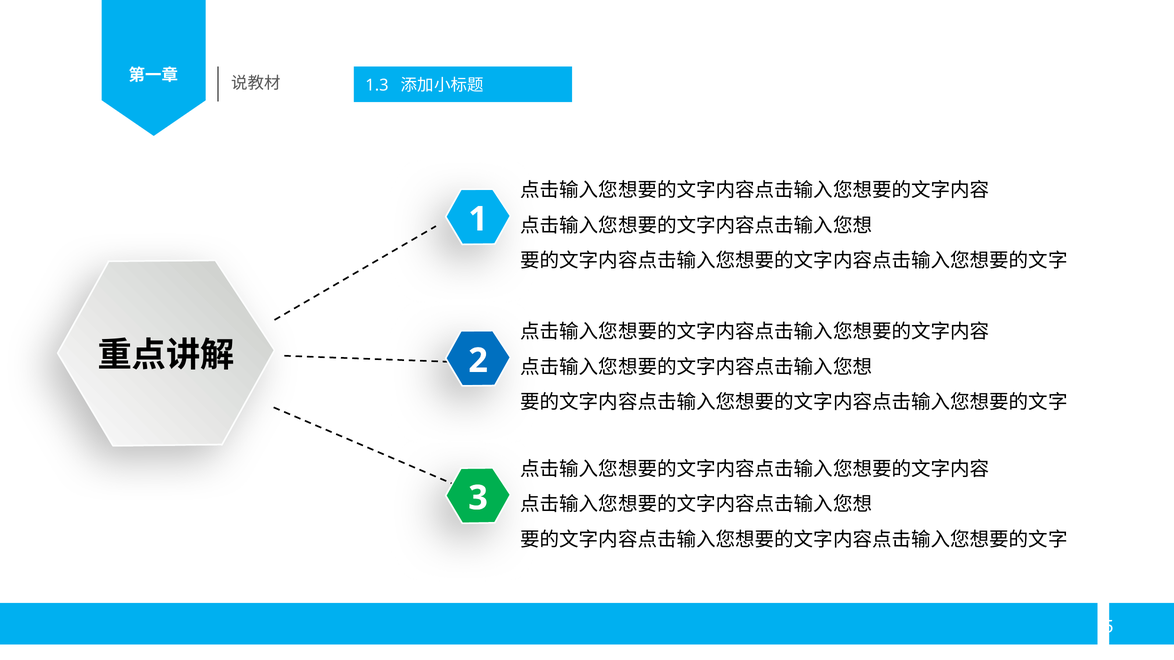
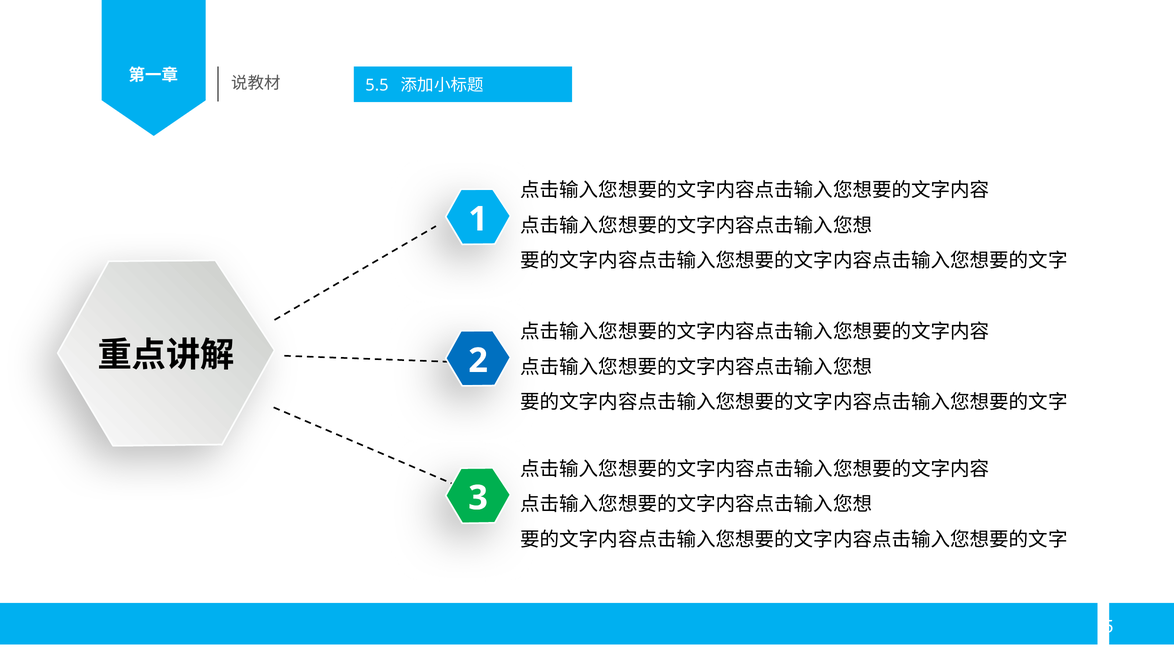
1.3: 1.3 -> 5.5
